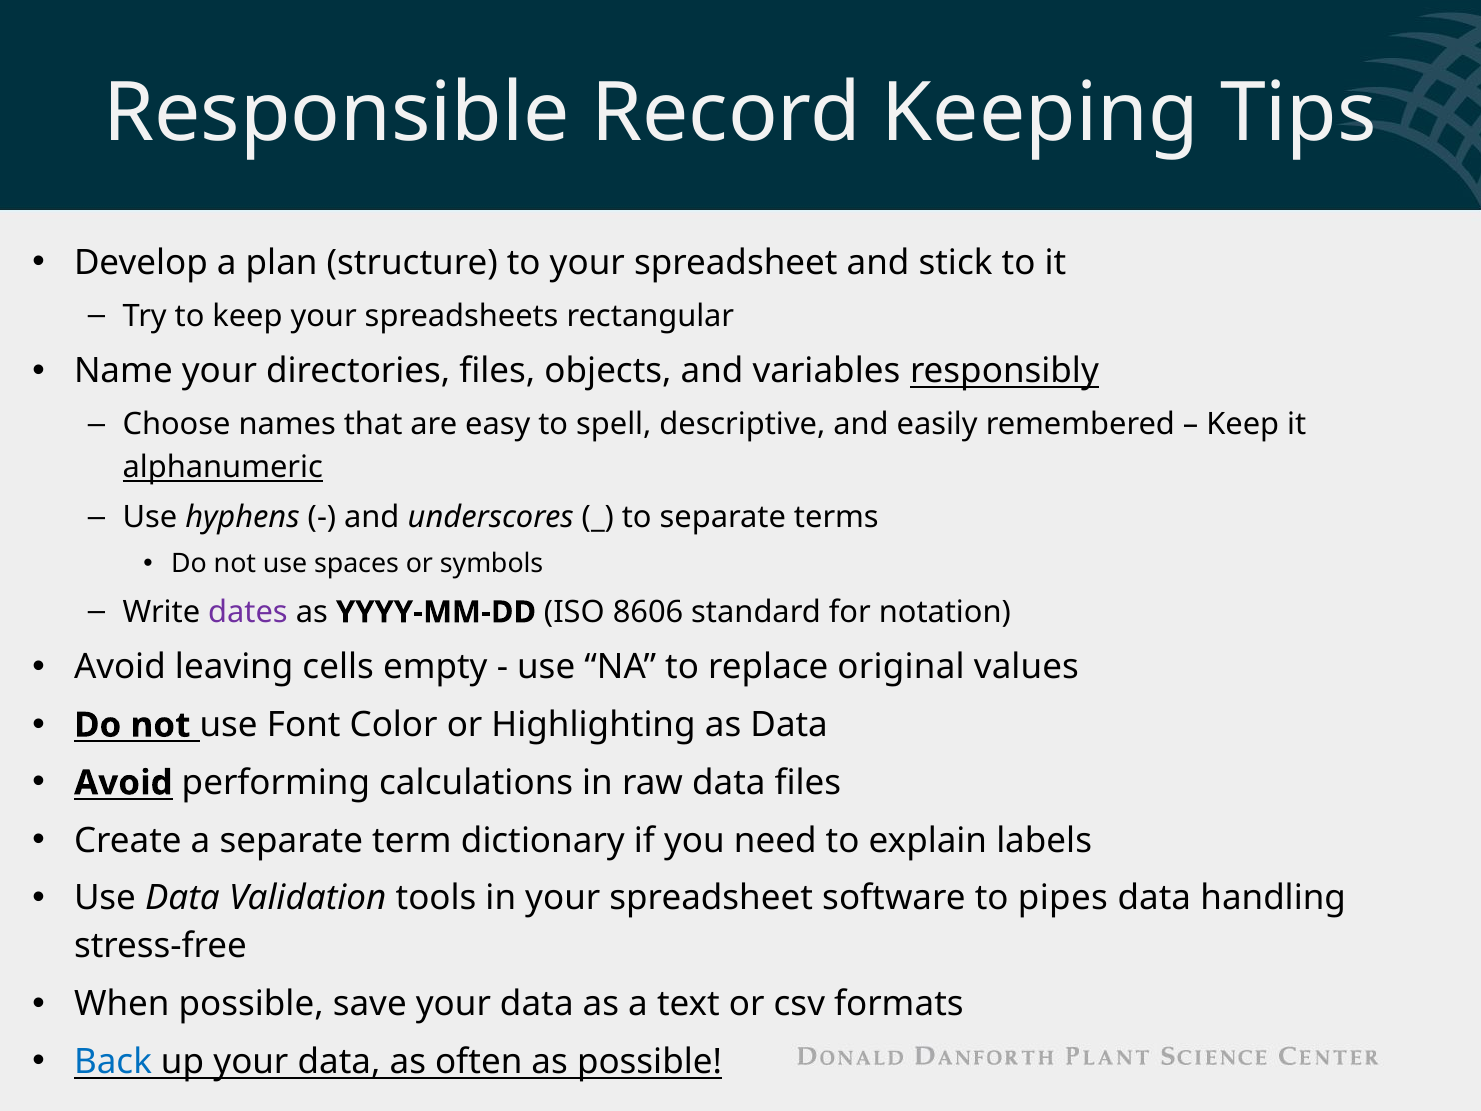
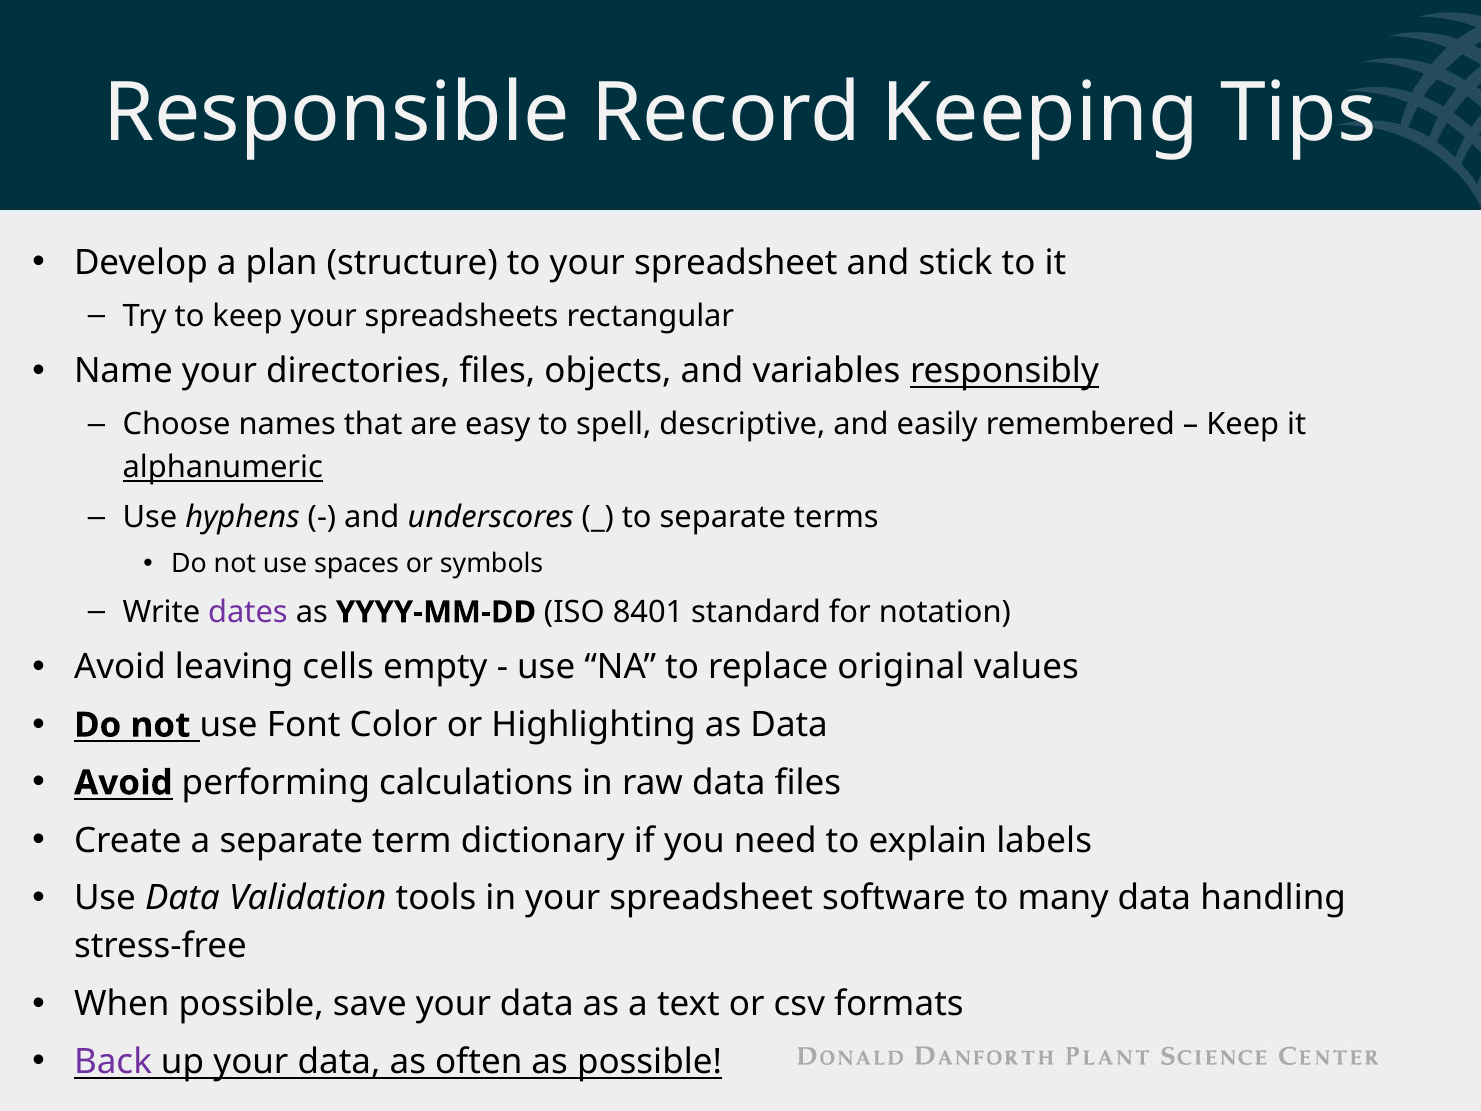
8606: 8606 -> 8401
pipes: pipes -> many
Back colour: blue -> purple
